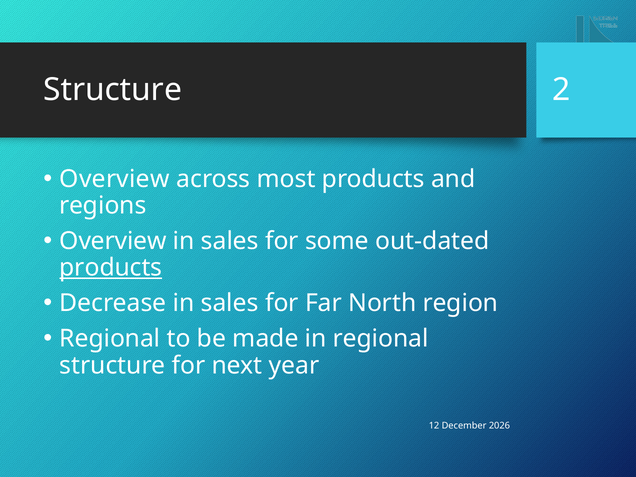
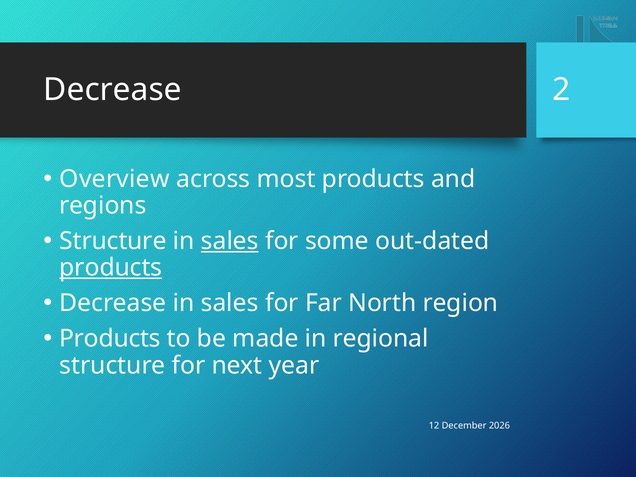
Structure at (113, 90): Structure -> Decrease
Overview at (113, 241): Overview -> Structure
sales at (230, 241) underline: none -> present
Regional at (110, 339): Regional -> Products
